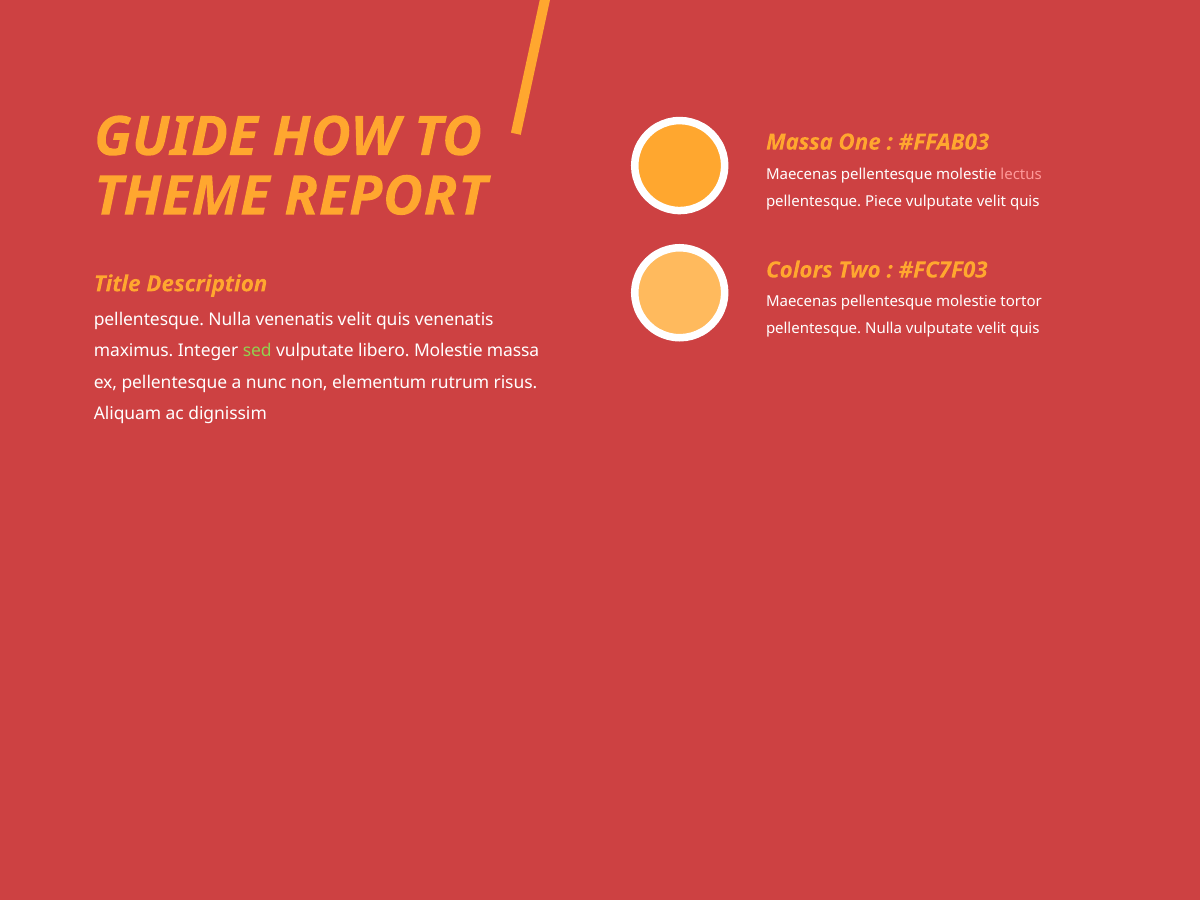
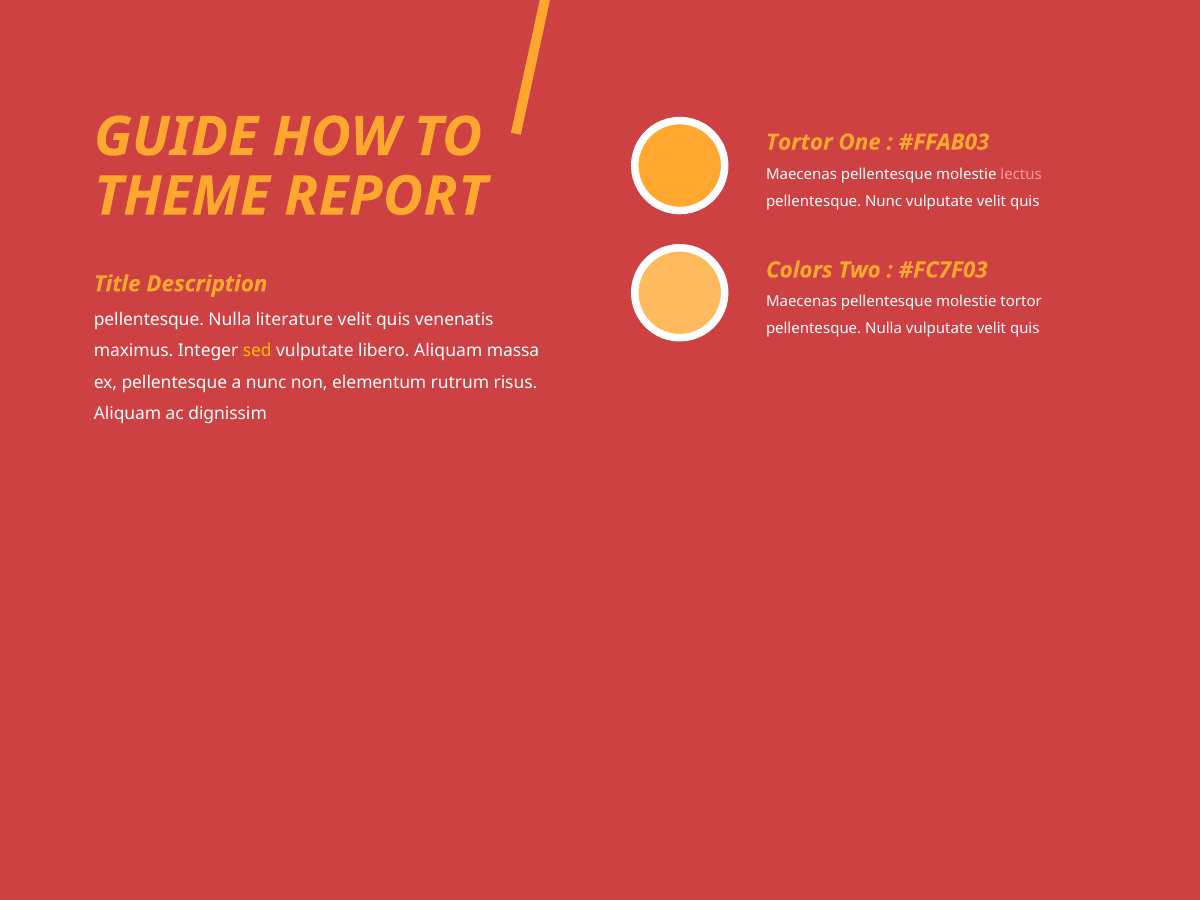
Massa at (799, 142): Massa -> Tortor
pellentesque Piece: Piece -> Nunc
Nulla venenatis: venenatis -> literature
sed colour: light green -> yellow
libero Molestie: Molestie -> Aliquam
